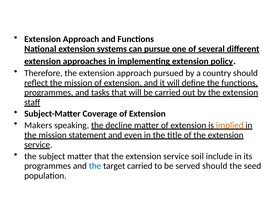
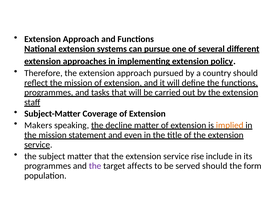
soil: soil -> rise
the at (95, 166) colour: blue -> purple
target carried: carried -> affects
seed: seed -> form
